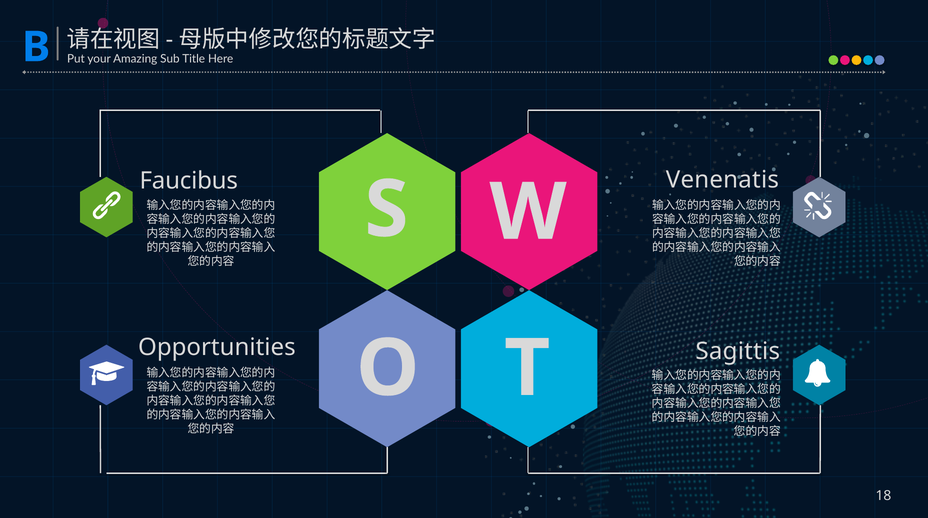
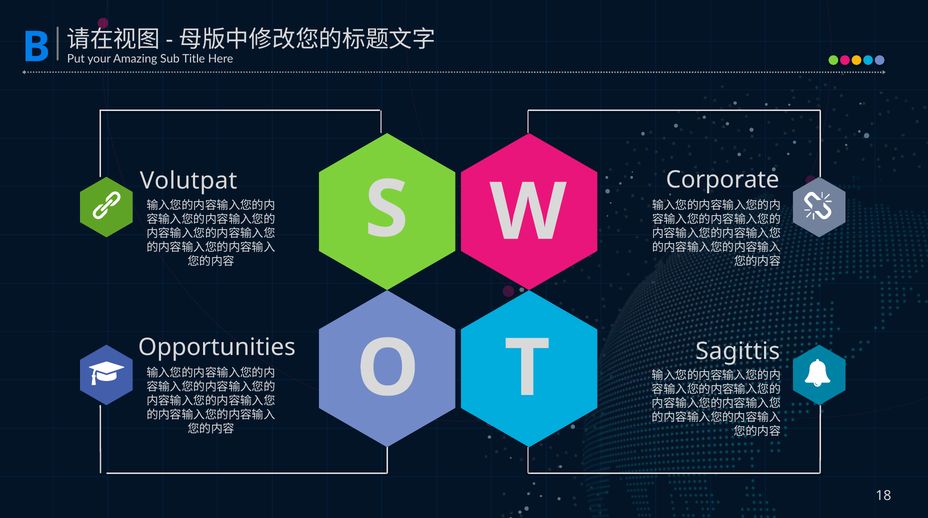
Venenatis: Venenatis -> Corporate
Faucibus: Faucibus -> Volutpat
